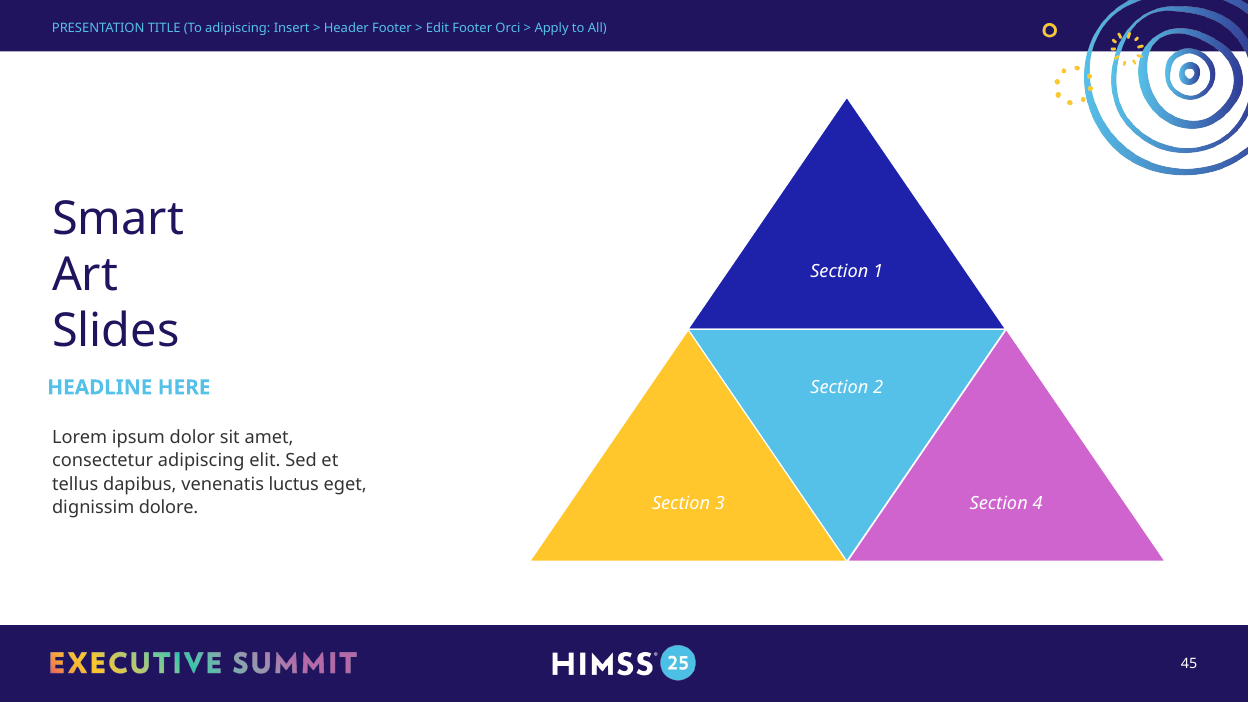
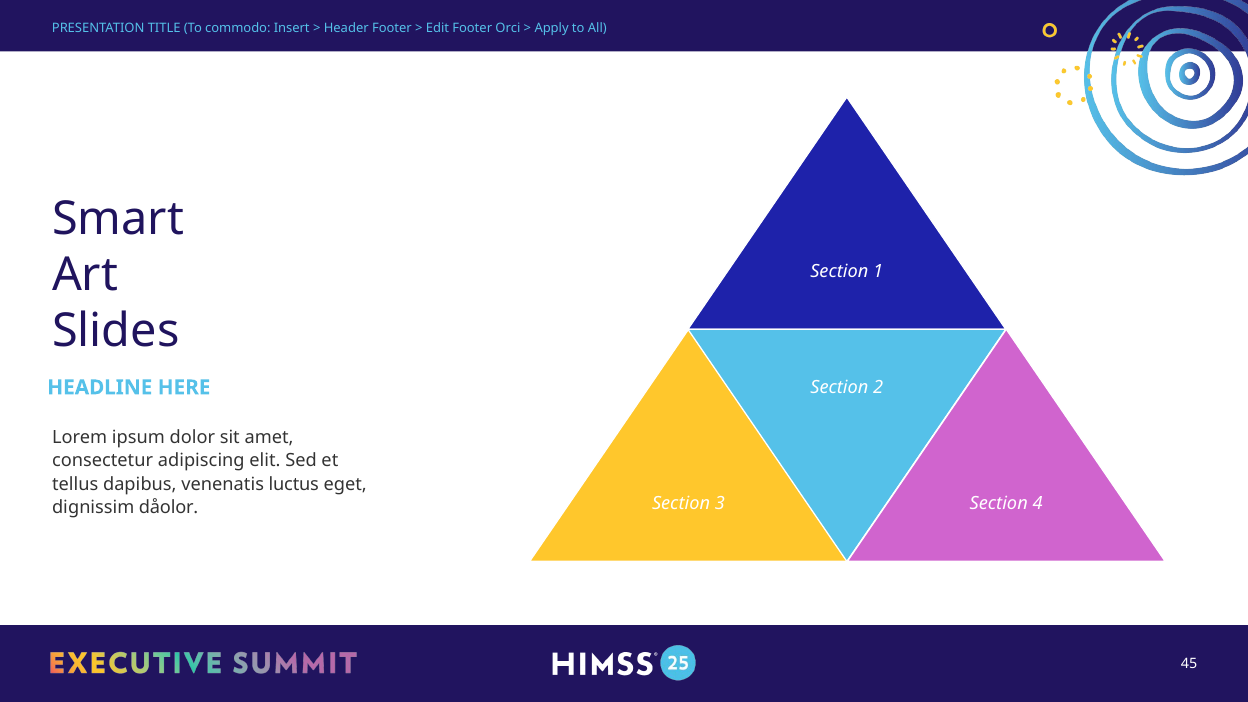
To adipiscing: adipiscing -> commodo
dolore: dolore -> dåolor
